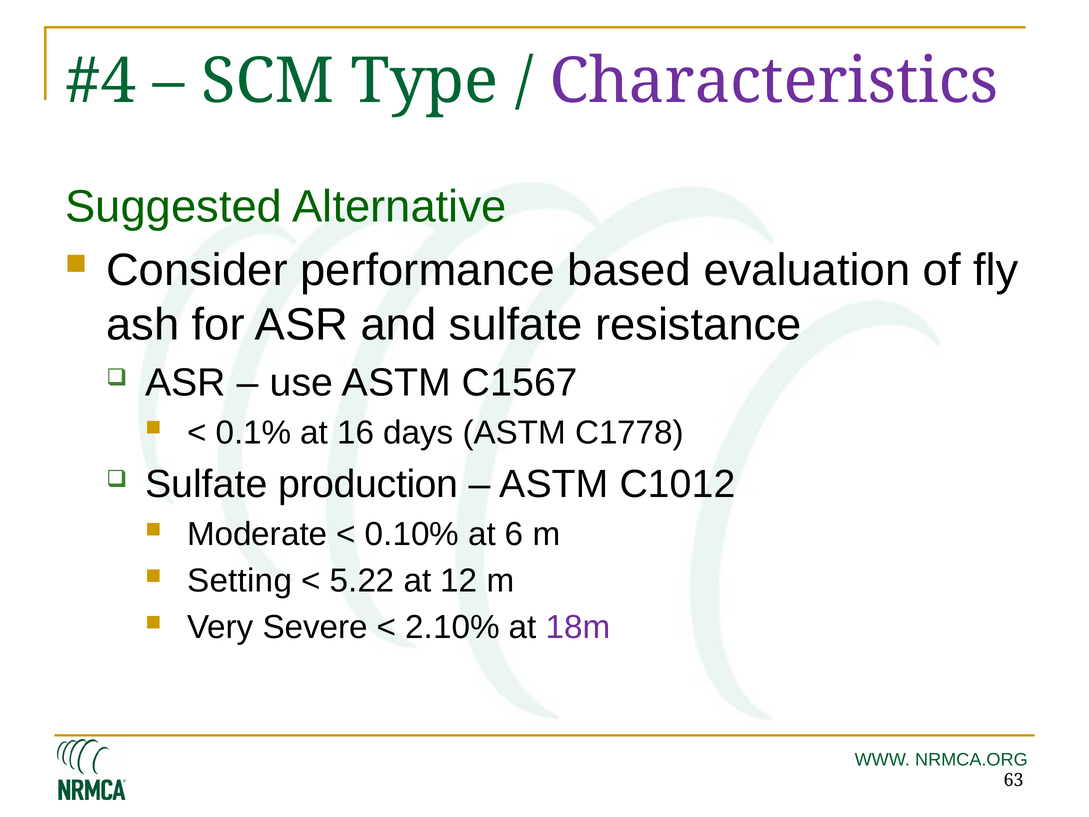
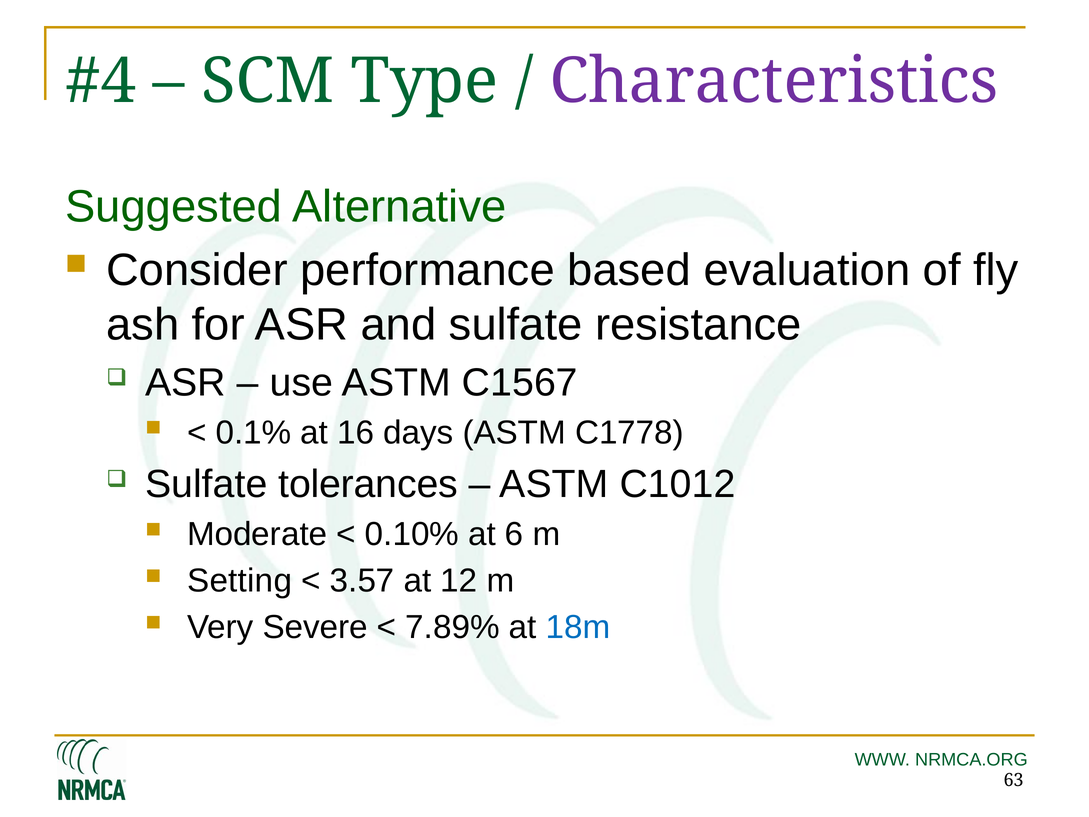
production: production -> tolerances
5.22: 5.22 -> 3.57
2.10%: 2.10% -> 7.89%
18m colour: purple -> blue
